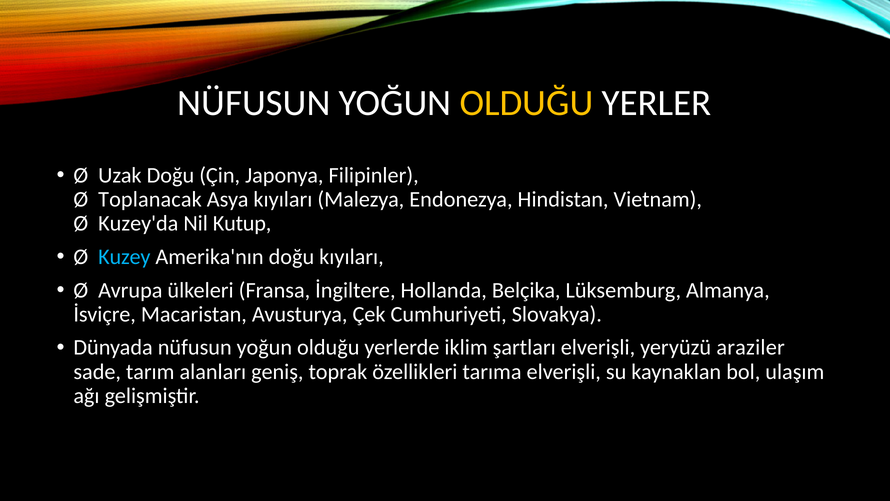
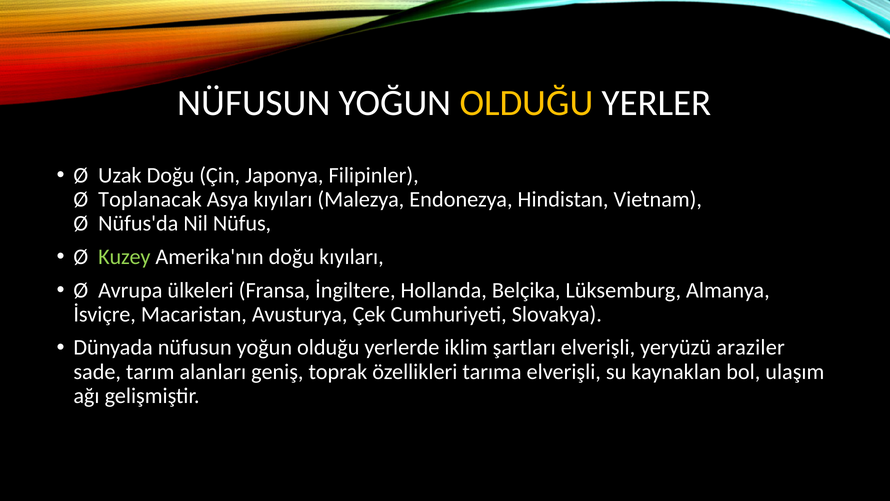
Kuzey'da: Kuzey'da -> Nüfus'da
Kutup: Kutup -> Nüfus
Kuzey colour: light blue -> light green
